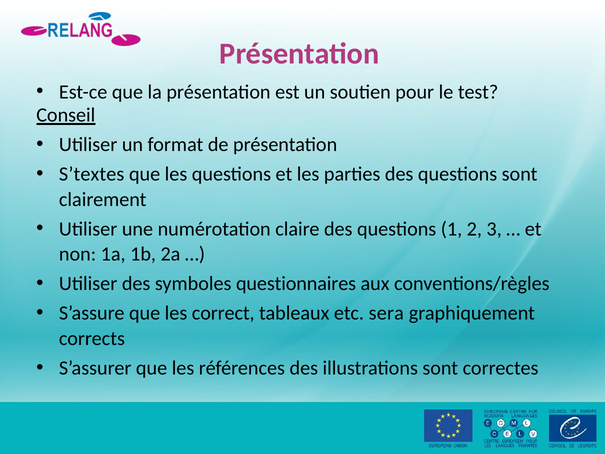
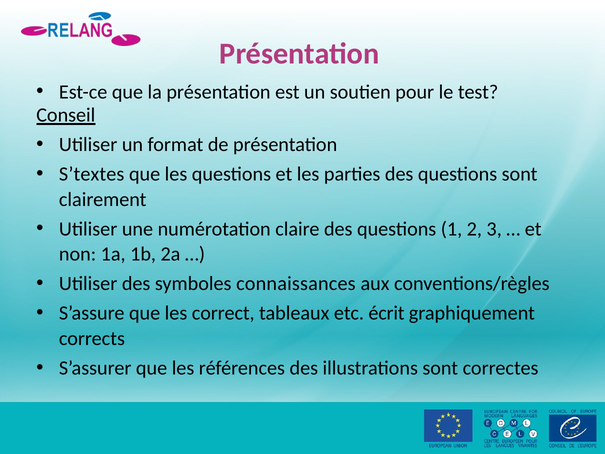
questionnaires: questionnaires -> connaissances
sera: sera -> écrit
